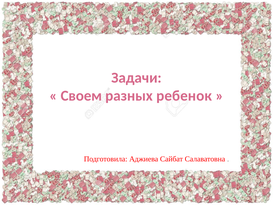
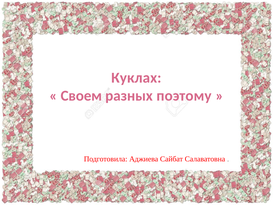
Задачи: Задачи -> Куклах
ребенок: ребенок -> поэтому
